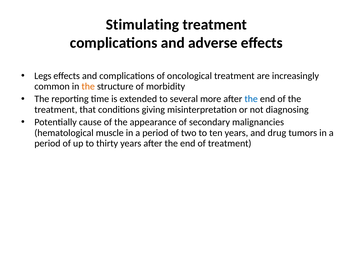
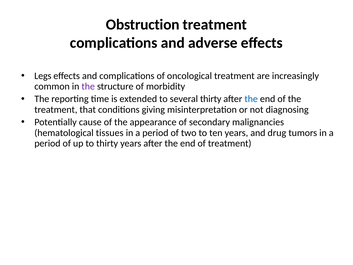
Stimulating: Stimulating -> Obstruction
the at (88, 86) colour: orange -> purple
several more: more -> thirty
muscle: muscle -> tissues
